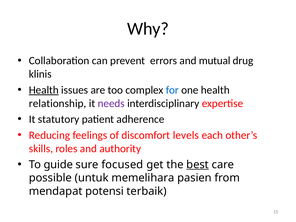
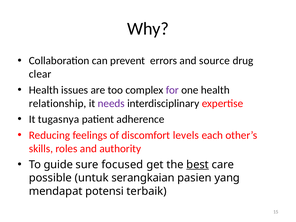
mutual: mutual -> source
klinis: klinis -> clear
Health at (44, 90) underline: present -> none
for colour: blue -> purple
statutory: statutory -> tugasnya
memelihara: memelihara -> serangkaian
from: from -> yang
